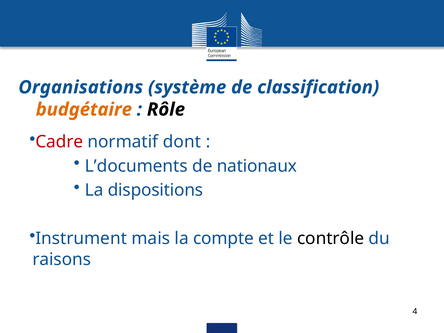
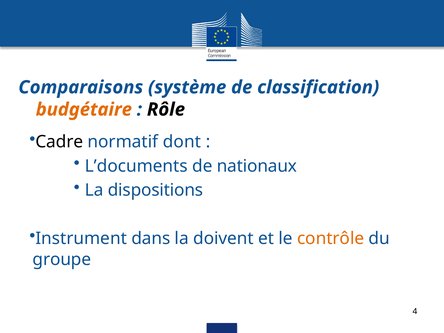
Organisations: Organisations -> Comparaisons
Cadre colour: red -> black
mais: mais -> dans
compte: compte -> doivent
contrôle colour: black -> orange
raisons: raisons -> groupe
